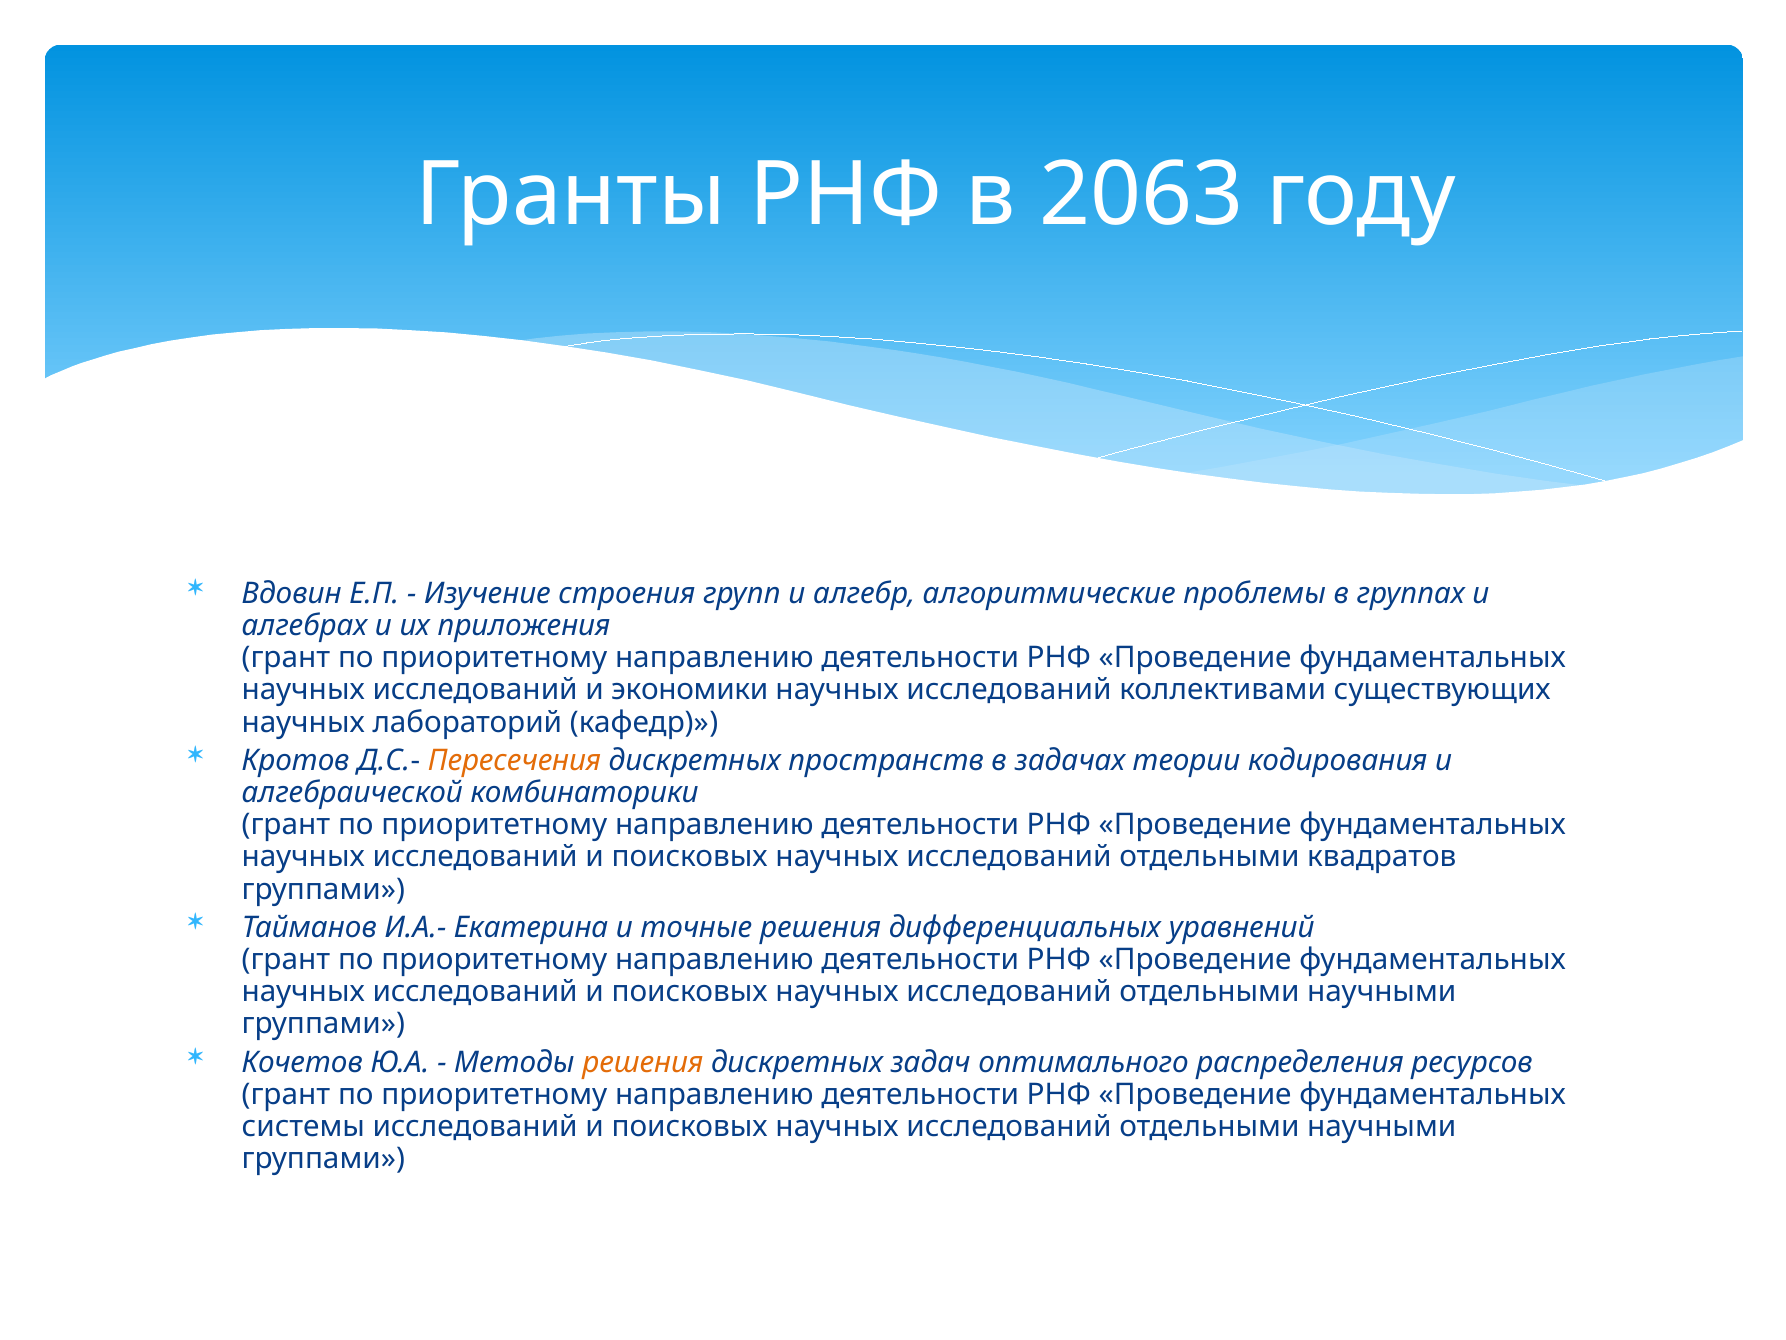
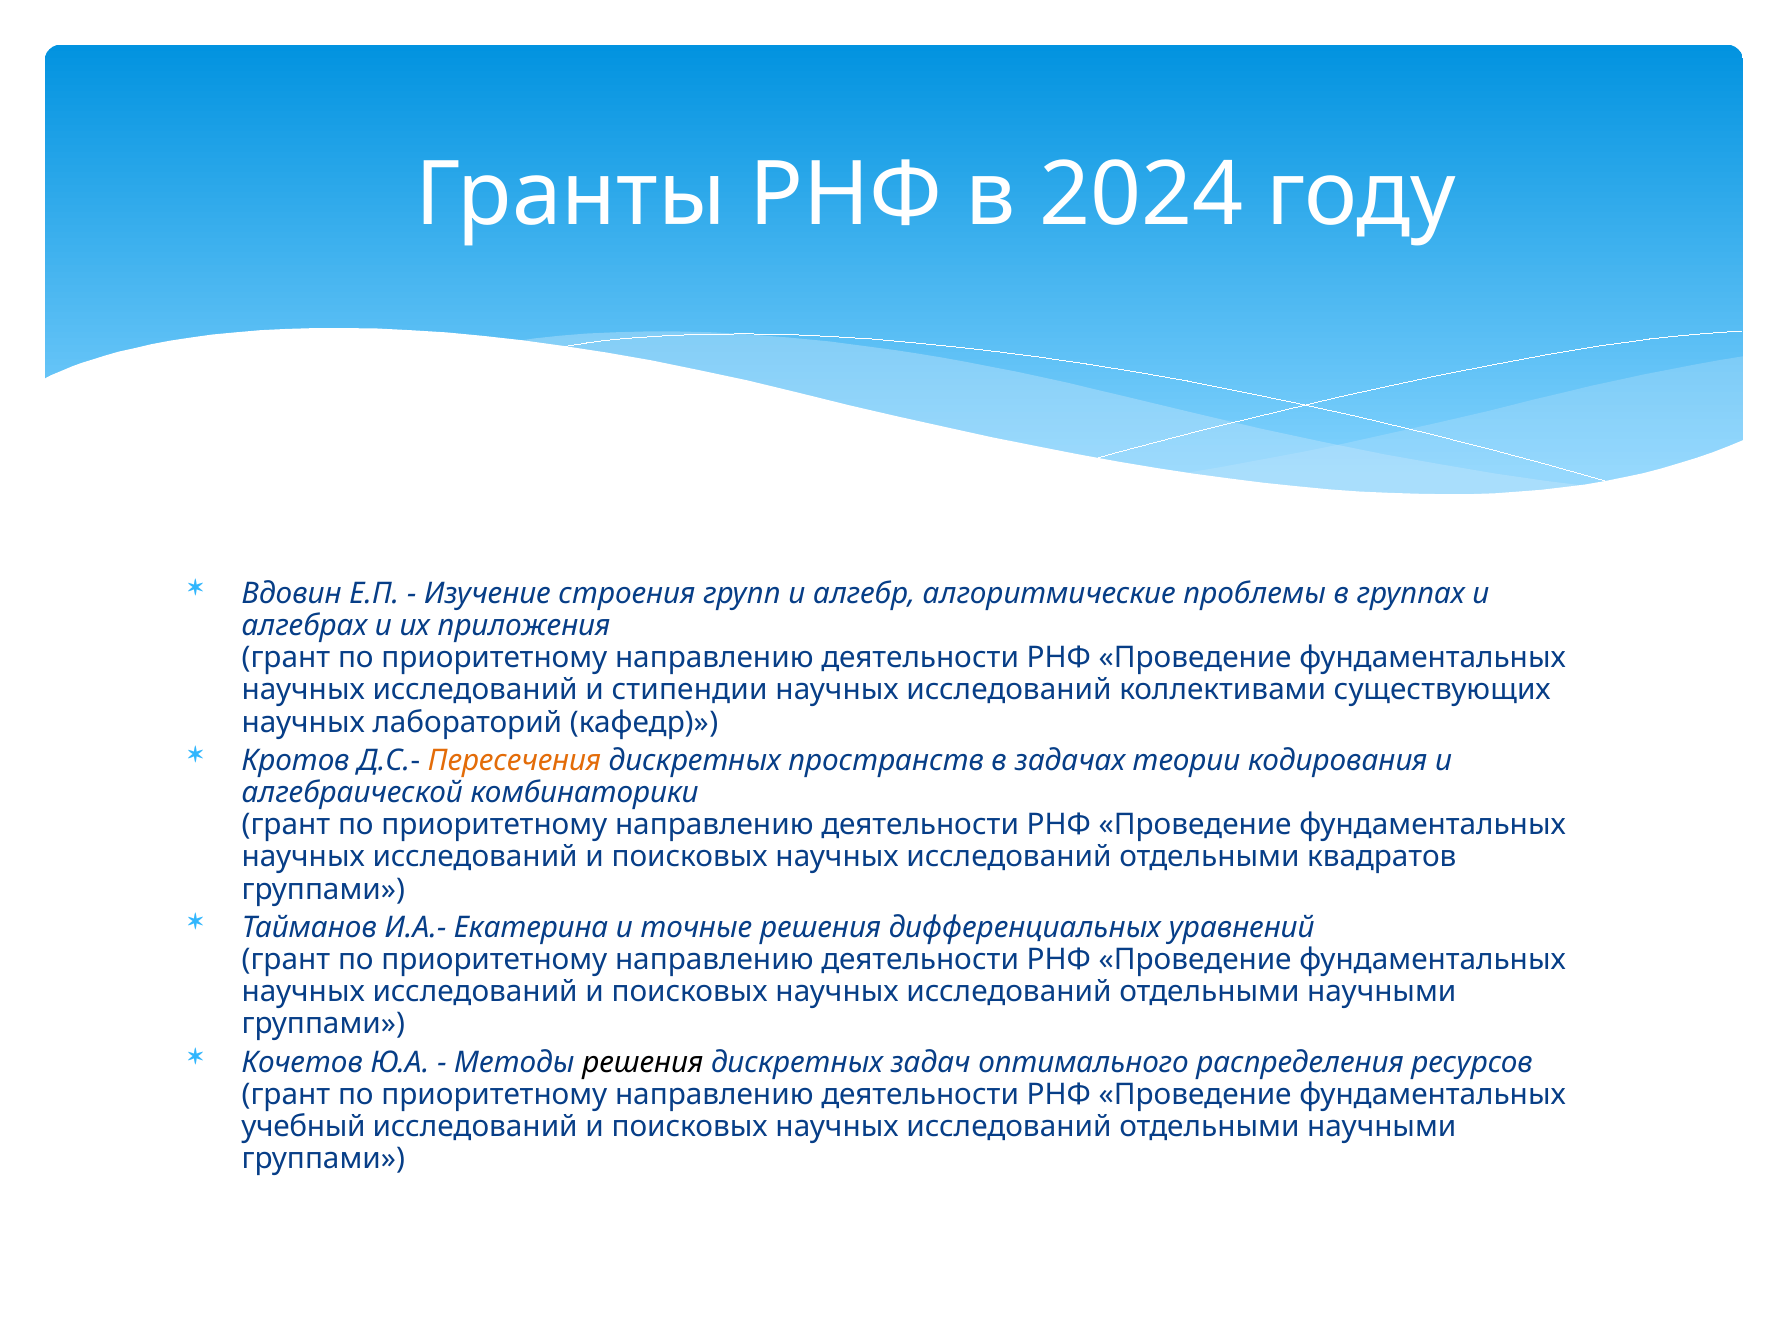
2063: 2063 -> 2024
экономики: экономики -> стипендии
решения at (643, 1062) colour: orange -> black
системы: системы -> учебный
